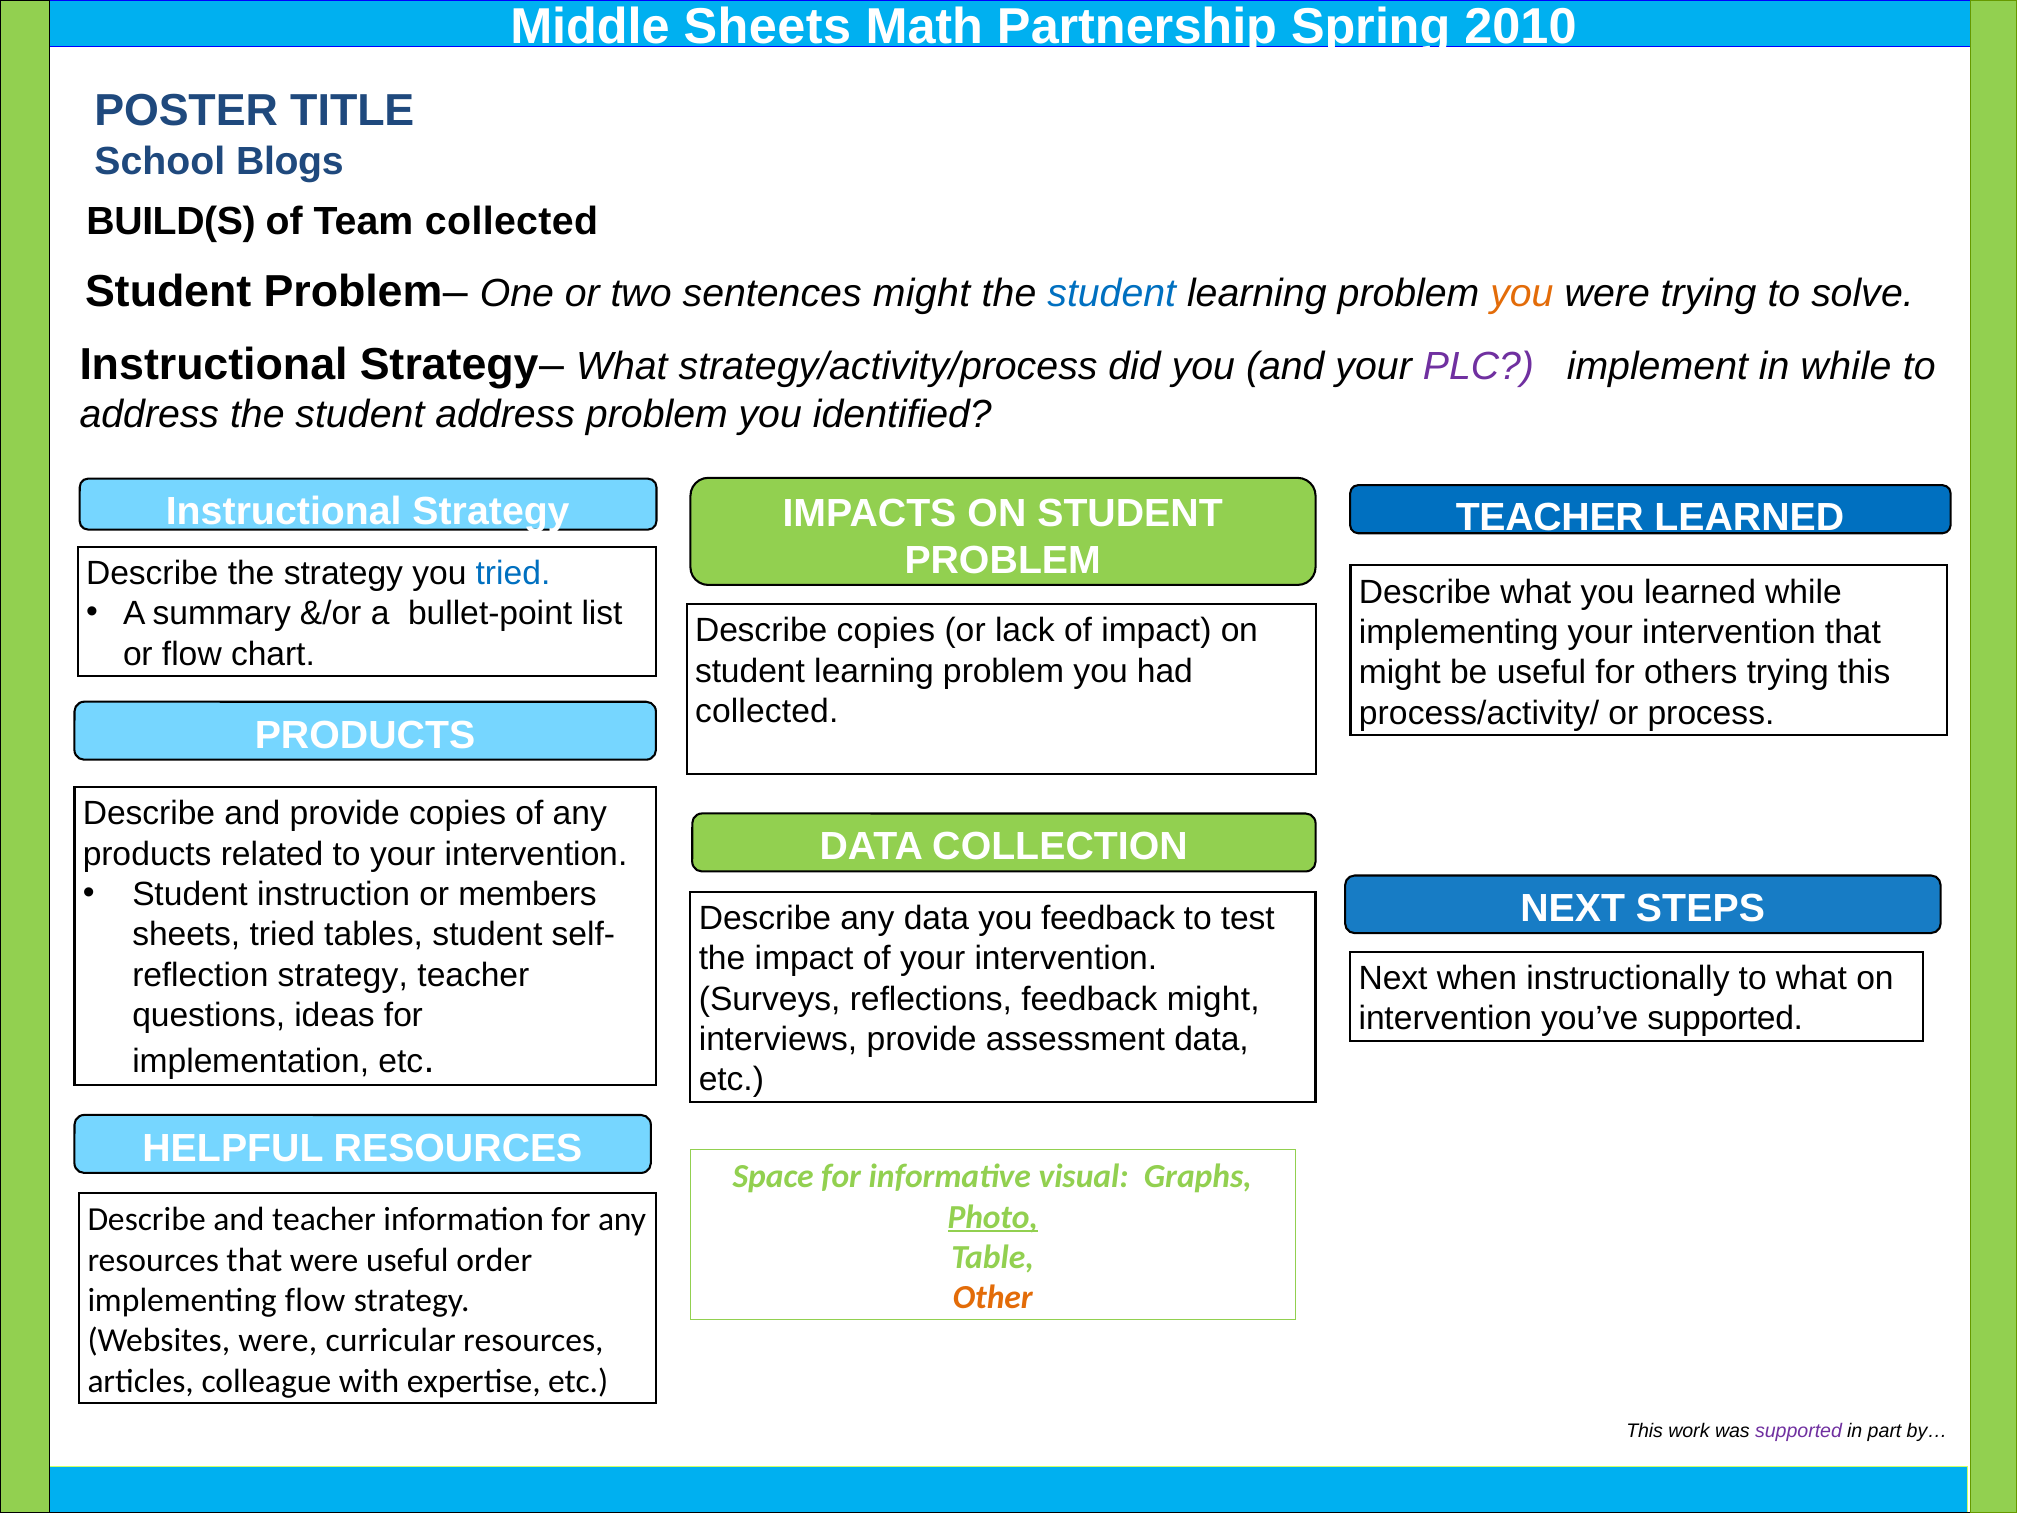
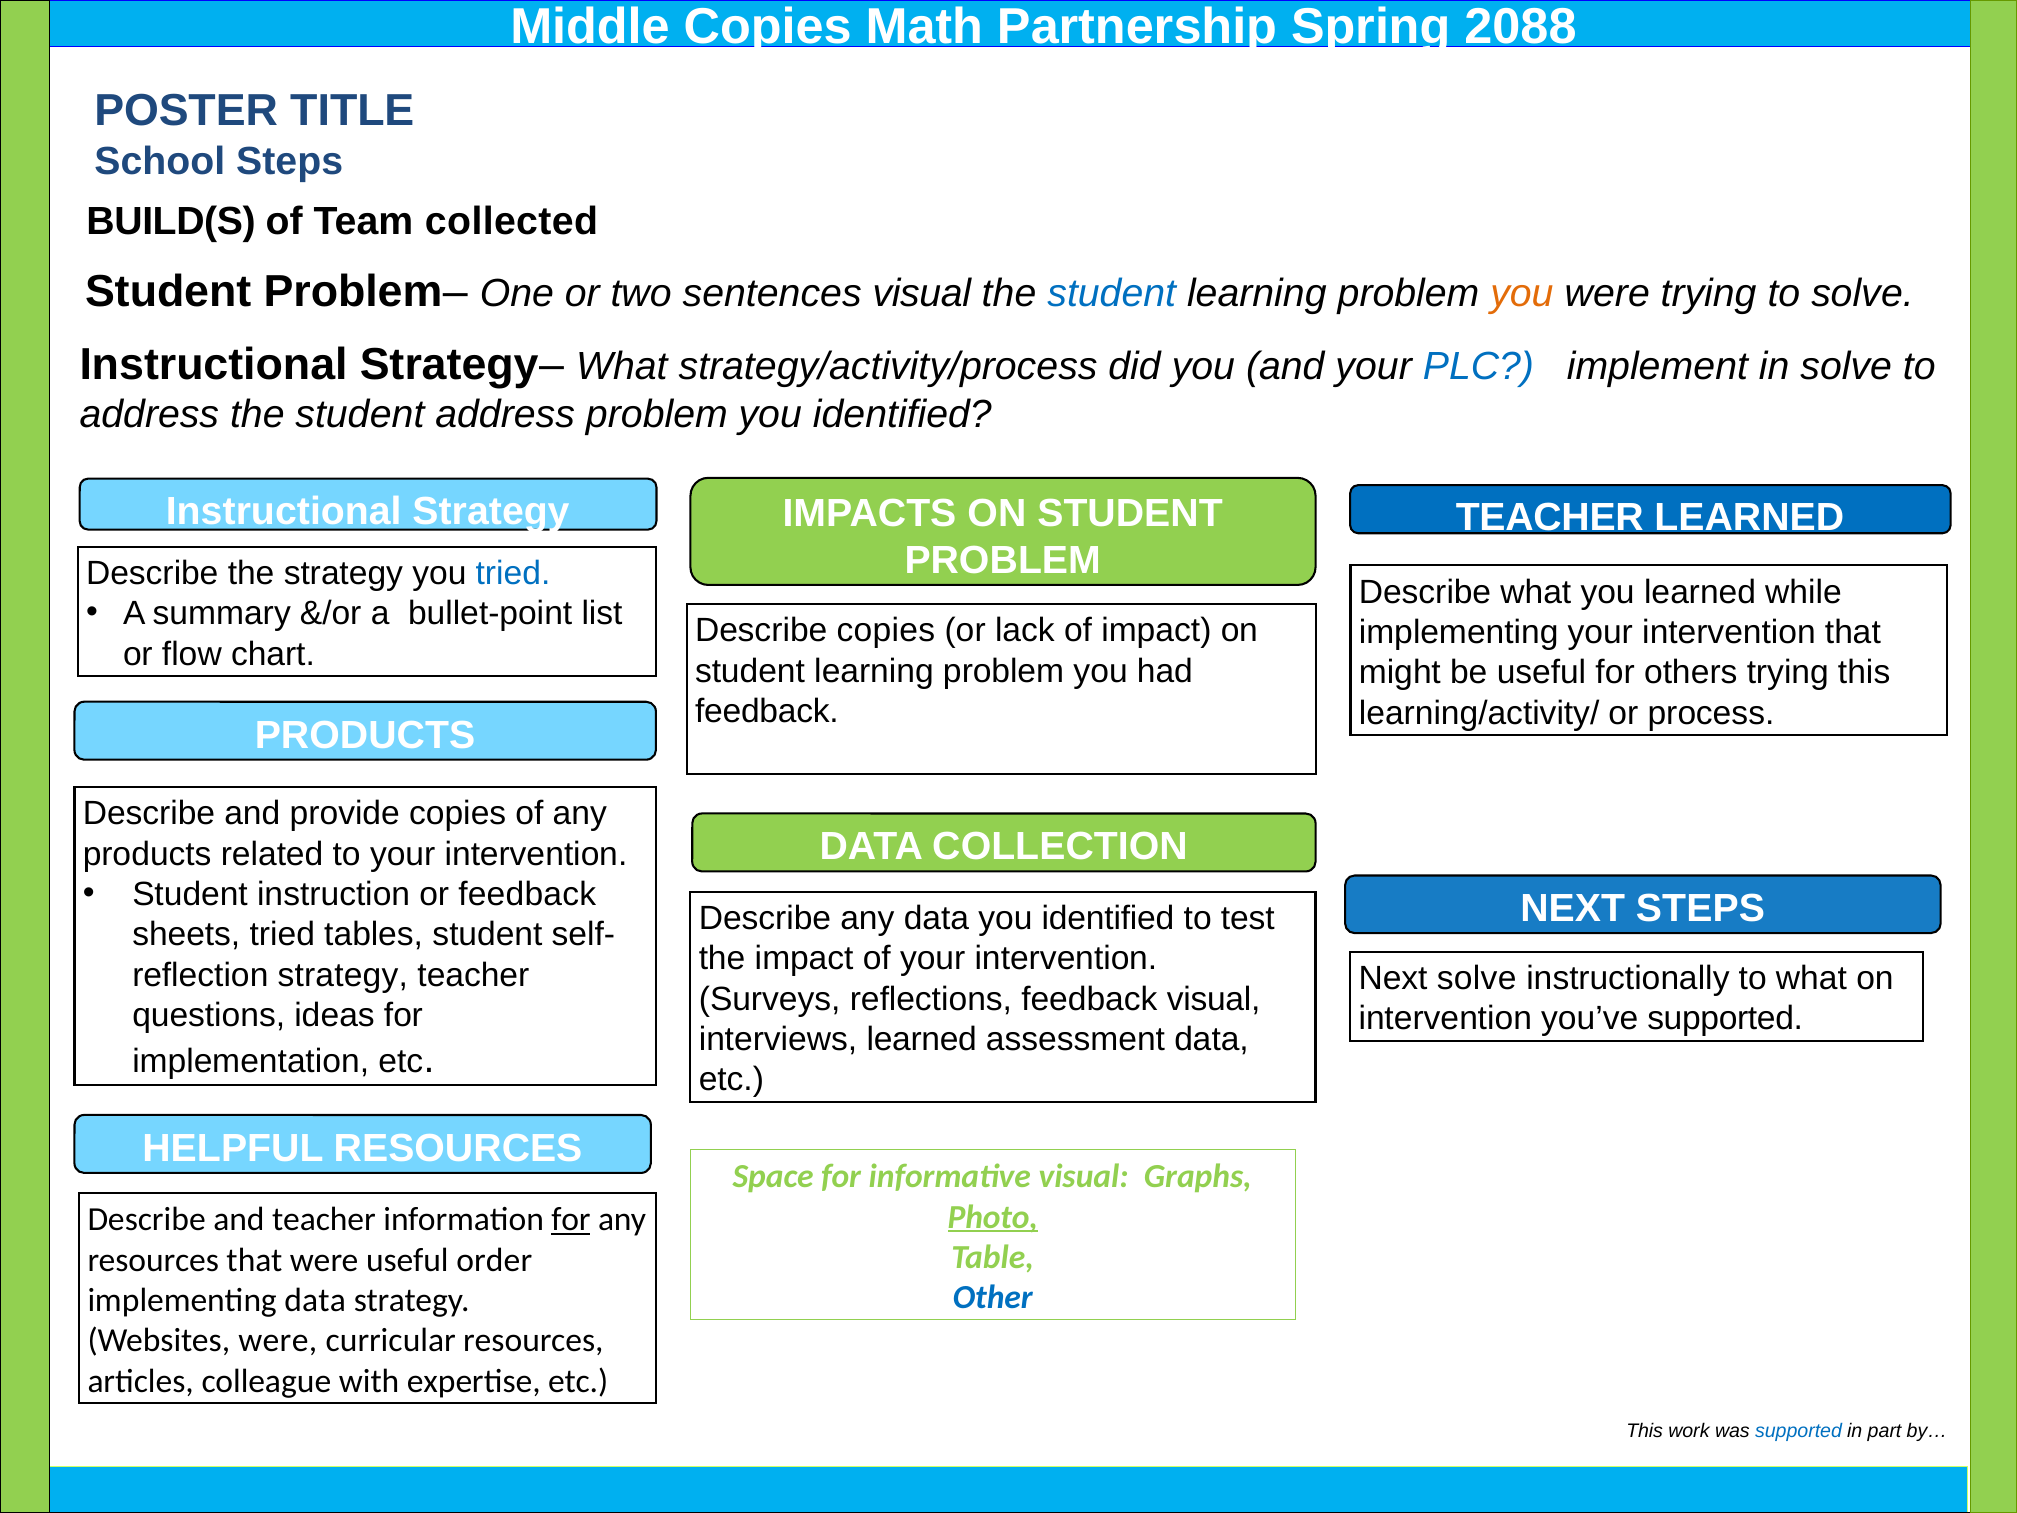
Middle Sheets: Sheets -> Copies
2010: 2010 -> 2088
School Blogs: Blogs -> Steps
sentences might: might -> visual
PLC colour: purple -> blue
in while: while -> solve
collected at (767, 711): collected -> feedback
process/activity/: process/activity/ -> learning/activity/
or members: members -> feedback
data you feedback: feedback -> identified
Next when: when -> solve
feedback might: might -> visual
interviews provide: provide -> learned
for at (571, 1220) underline: none -> present
Other colour: orange -> blue
implementing flow: flow -> data
supported at (1798, 1431) colour: purple -> blue
